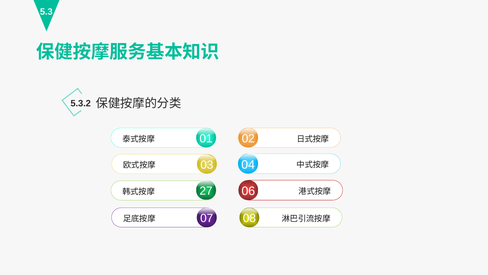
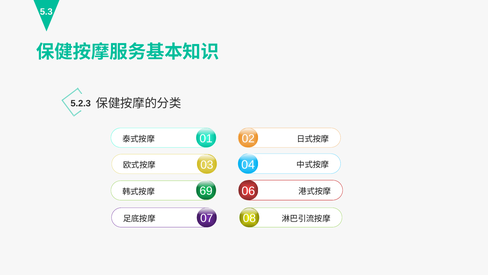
5.3.2: 5.3.2 -> 5.2.3
27: 27 -> 69
